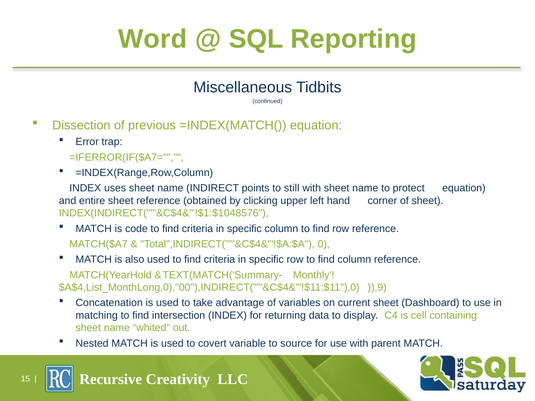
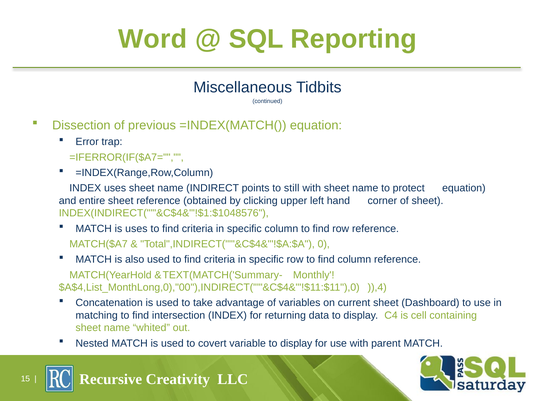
is code: code -> uses
)),9: )),9 -> )),4
variable to source: source -> display
